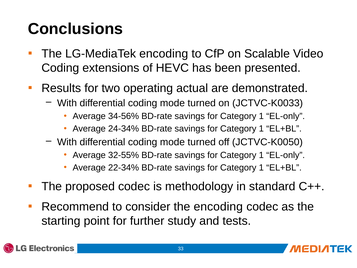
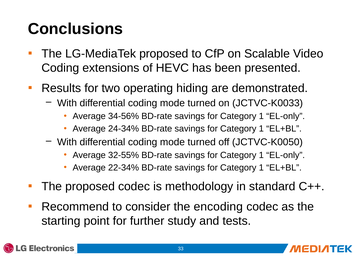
LG-MediaTek encoding: encoding -> proposed
actual: actual -> hiding
